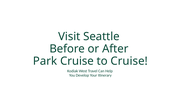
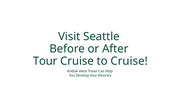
Park: Park -> Tour
